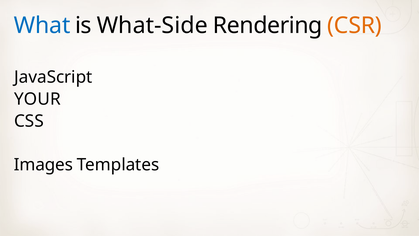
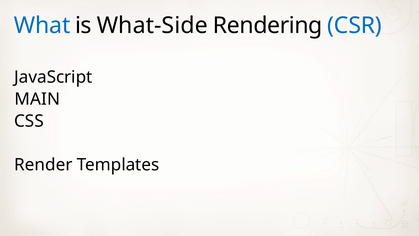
CSR colour: orange -> blue
YOUR: YOUR -> MAIN
Images: Images -> Render
